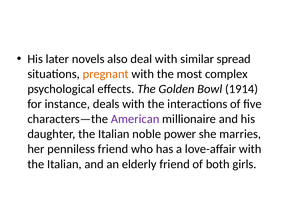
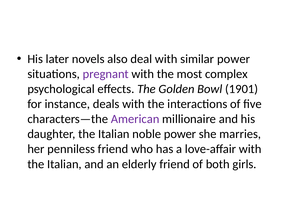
similar spread: spread -> power
pregnant colour: orange -> purple
1914: 1914 -> 1901
